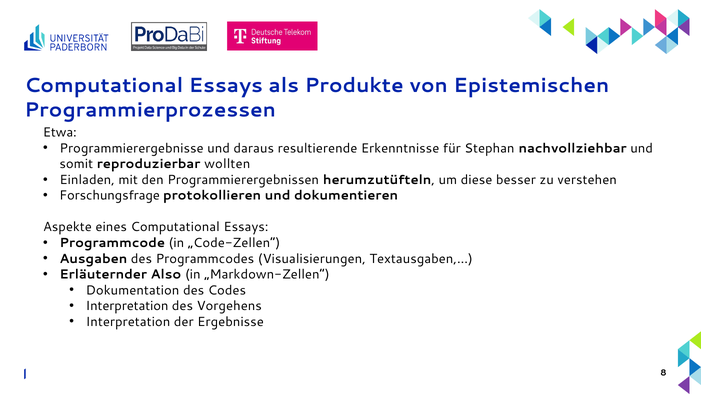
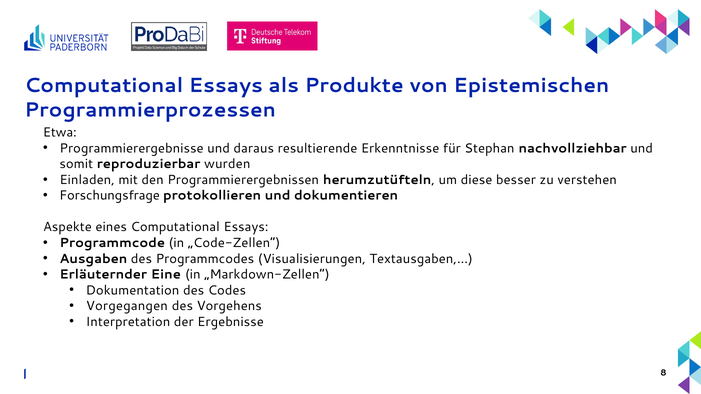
wollten: wollten -> wurden
Also: Also -> Eine
Interpretation at (127, 306): Interpretation -> Vorgegangen
